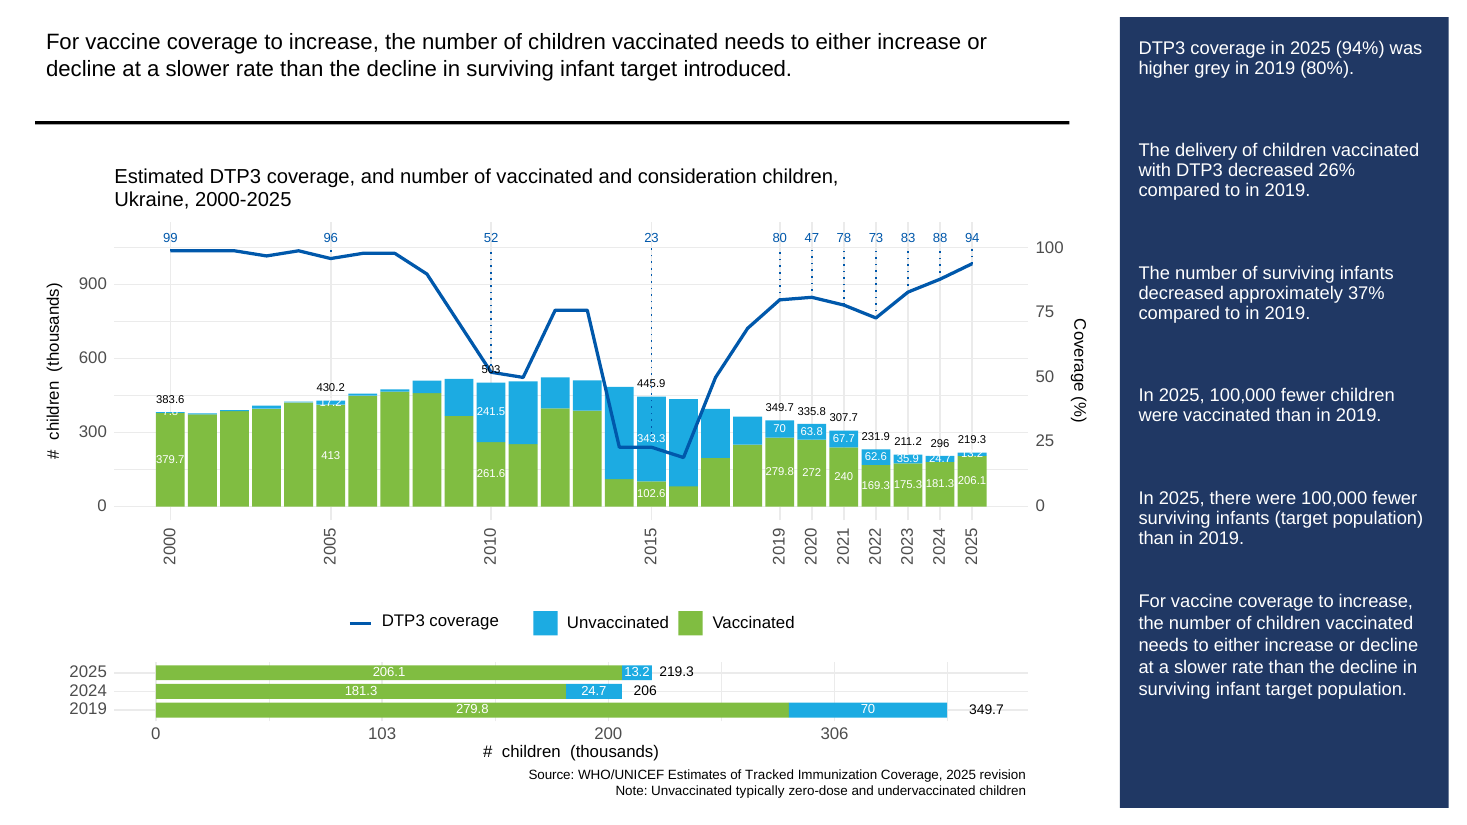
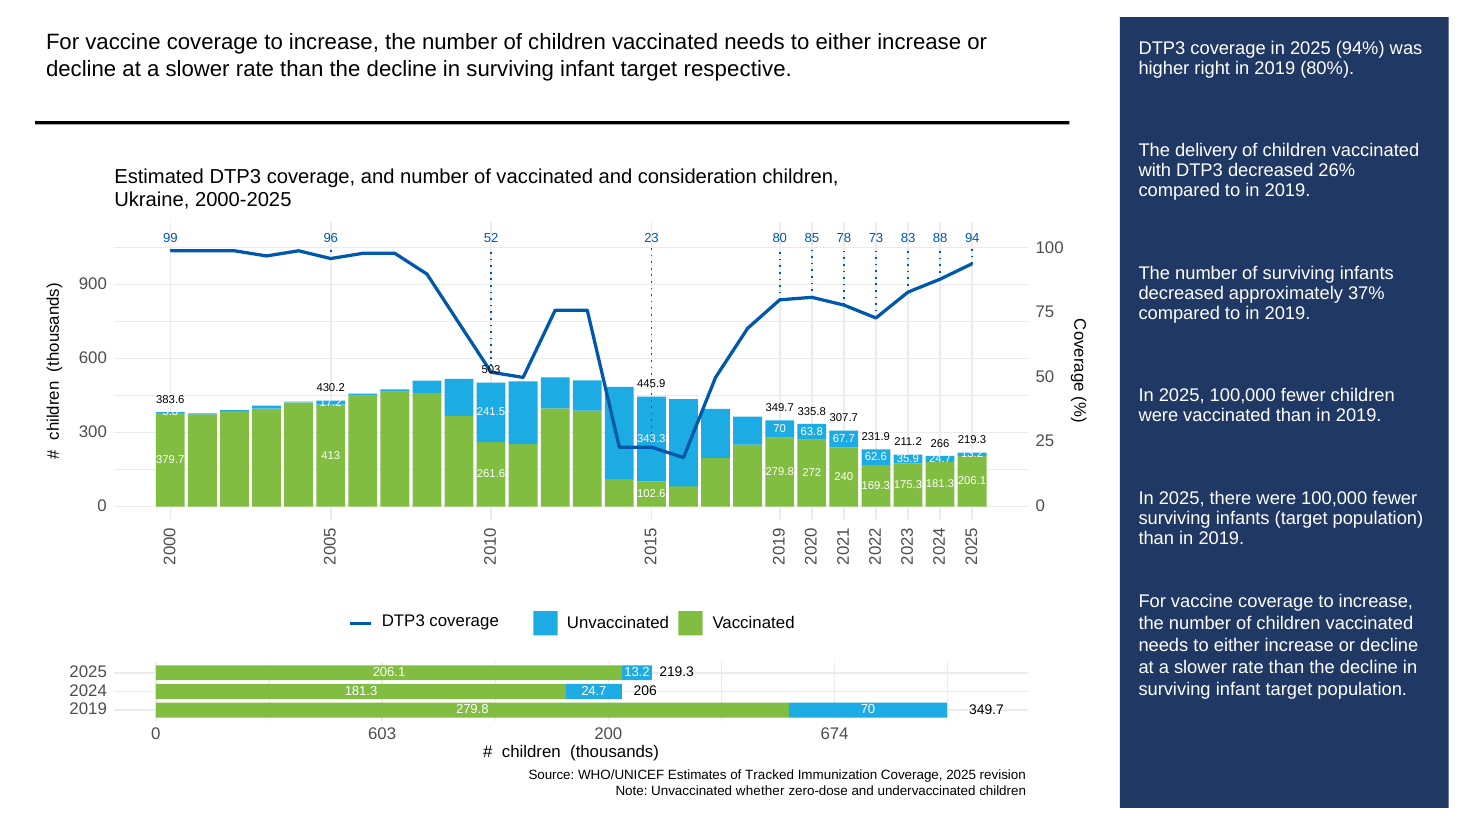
introduced: introduced -> respective
grey: grey -> right
47: 47 -> 85
7.8: 7.8 -> 5.8
296: 296 -> 266
103: 103 -> 603
306: 306 -> 674
typically: typically -> whether
